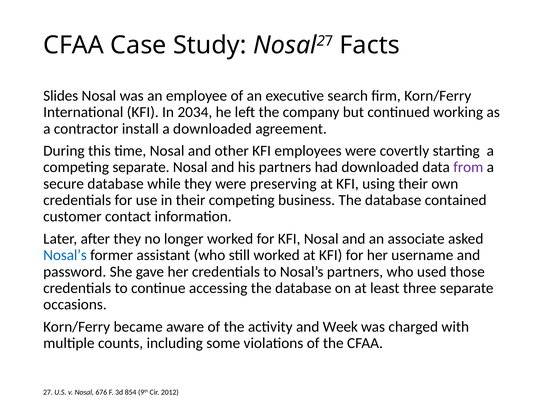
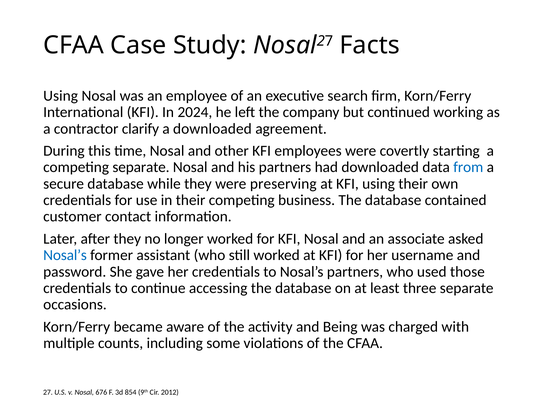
Slides at (61, 96): Slides -> Using
2034: 2034 -> 2024
install: install -> clarify
from colour: purple -> blue
Week: Week -> Being
